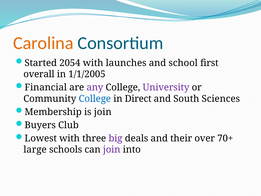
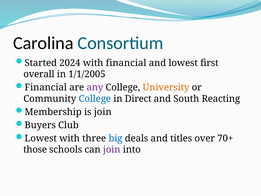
Carolina colour: orange -> black
2054: 2054 -> 2024
with launches: launches -> financial
and school: school -> lowest
University colour: purple -> orange
Sciences: Sciences -> Reacting
big colour: purple -> blue
their: their -> titles
large: large -> those
